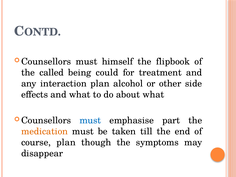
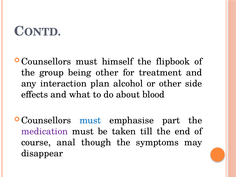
called: called -> group
being could: could -> other
about what: what -> blood
medication colour: orange -> purple
course plan: plan -> anal
